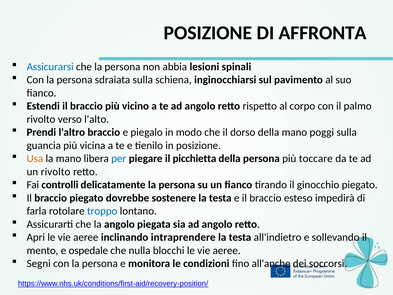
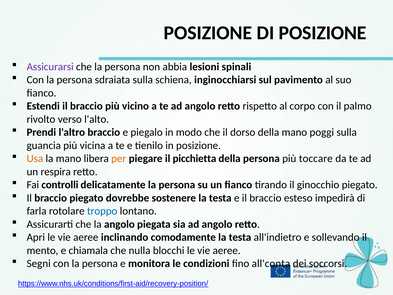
DI AFFRONTA: AFFRONTA -> POSIZIONE
Assicurarsi colour: blue -> purple
per colour: blue -> orange
un rivolto: rivolto -> respira
intraprendere: intraprendere -> comodamente
ospedale: ospedale -> chiamala
all'anche: all'anche -> all'conta
